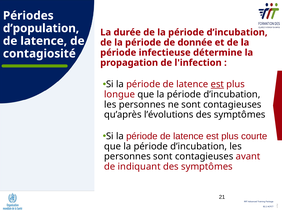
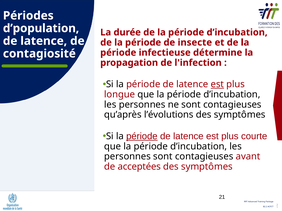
donnée: donnée -> insecte
période at (142, 137) underline: none -> present
indiquant: indiquant -> acceptées
